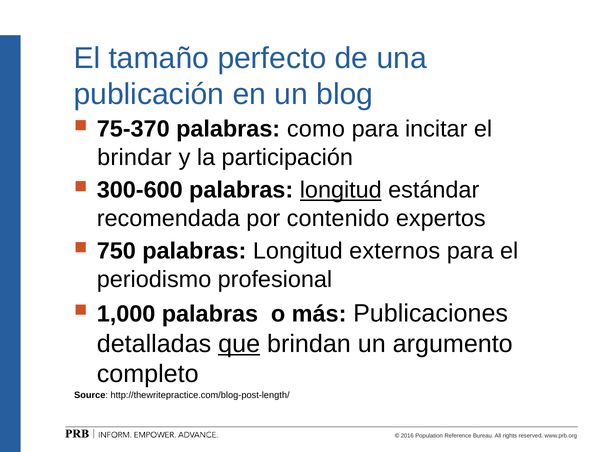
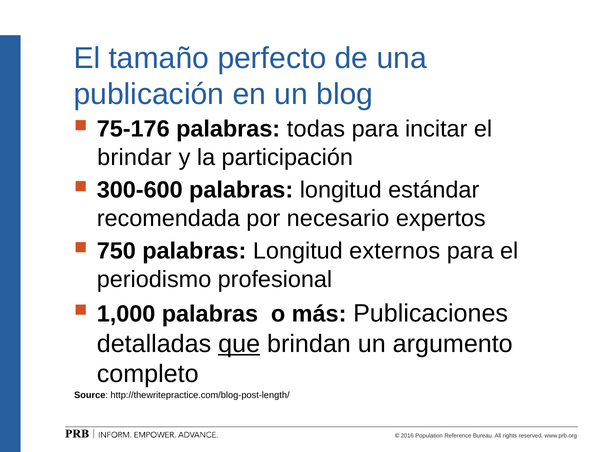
75-370: 75-370 -> 75-176
como: como -> todas
longitud at (341, 190) underline: present -> none
contenido: contenido -> necesario
